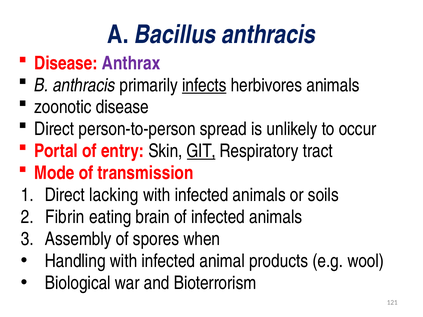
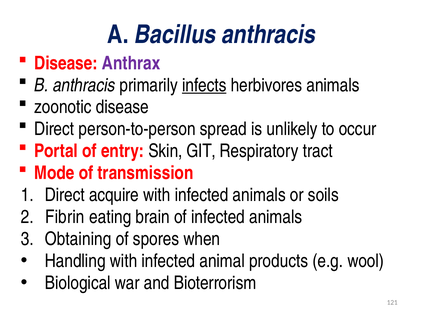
GIT underline: present -> none
lacking: lacking -> acquire
Assembly: Assembly -> Obtaining
